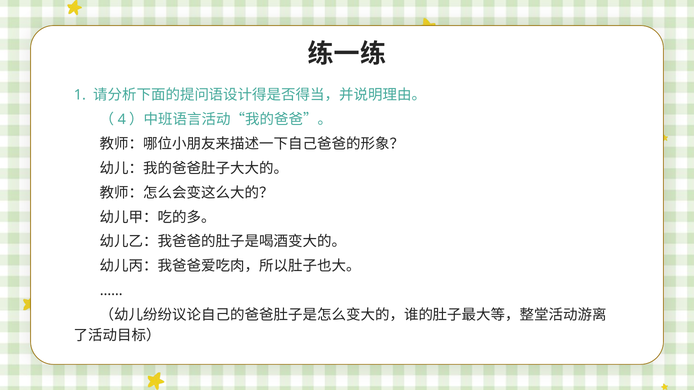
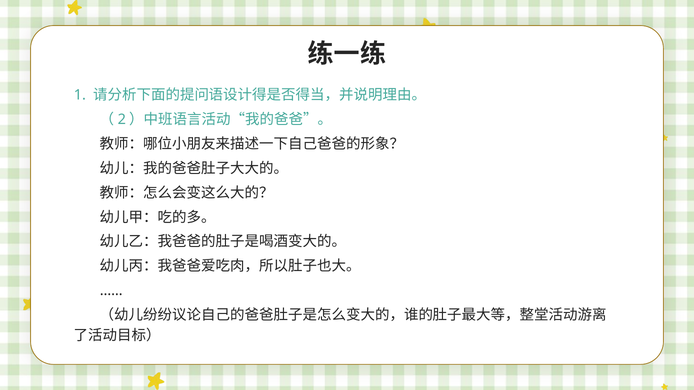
4: 4 -> 2
